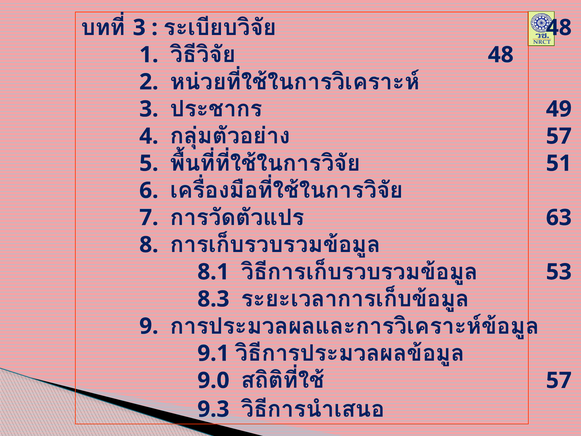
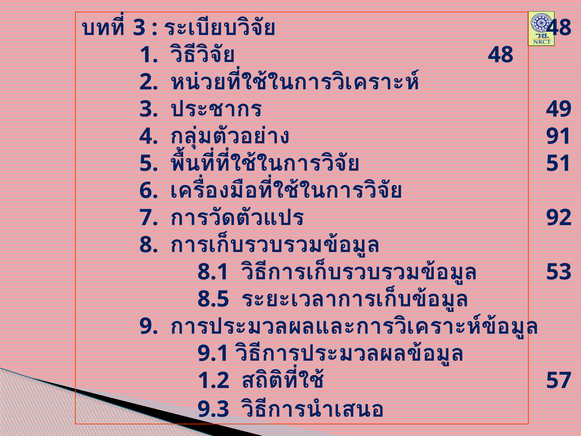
57 at (559, 136): 57 -> 91
63: 63 -> 92
8.3: 8.3 -> 8.5
9.0: 9.0 -> 1.2
